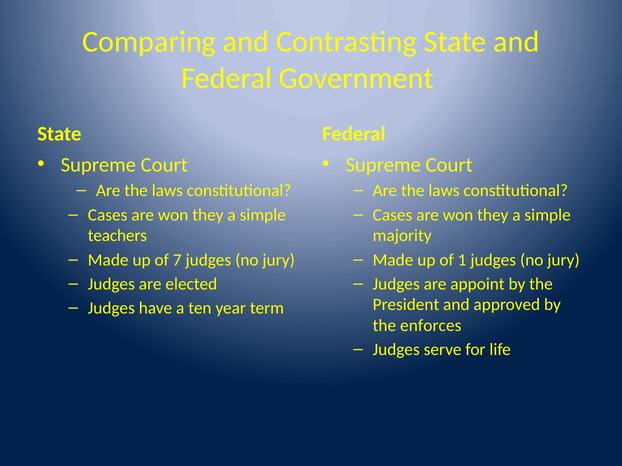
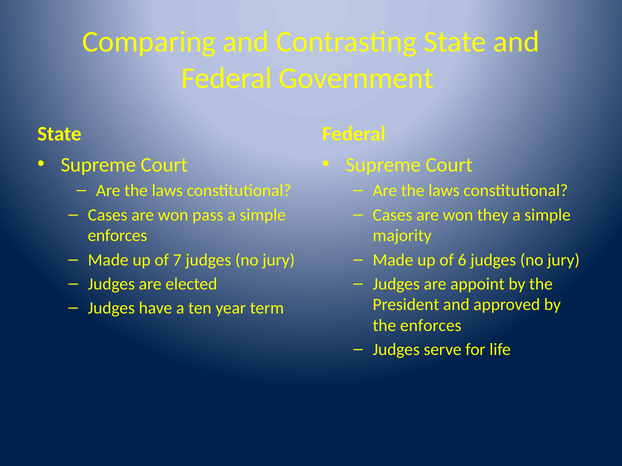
they at (208, 215): they -> pass
teachers at (117, 236): teachers -> enforces
1: 1 -> 6
